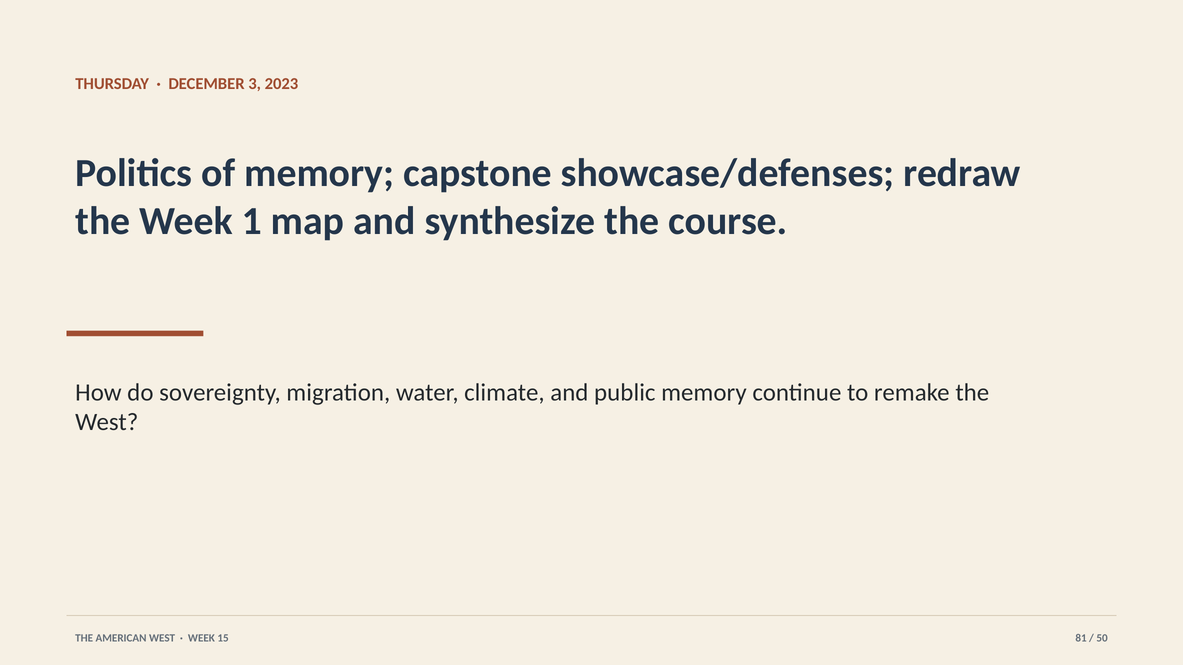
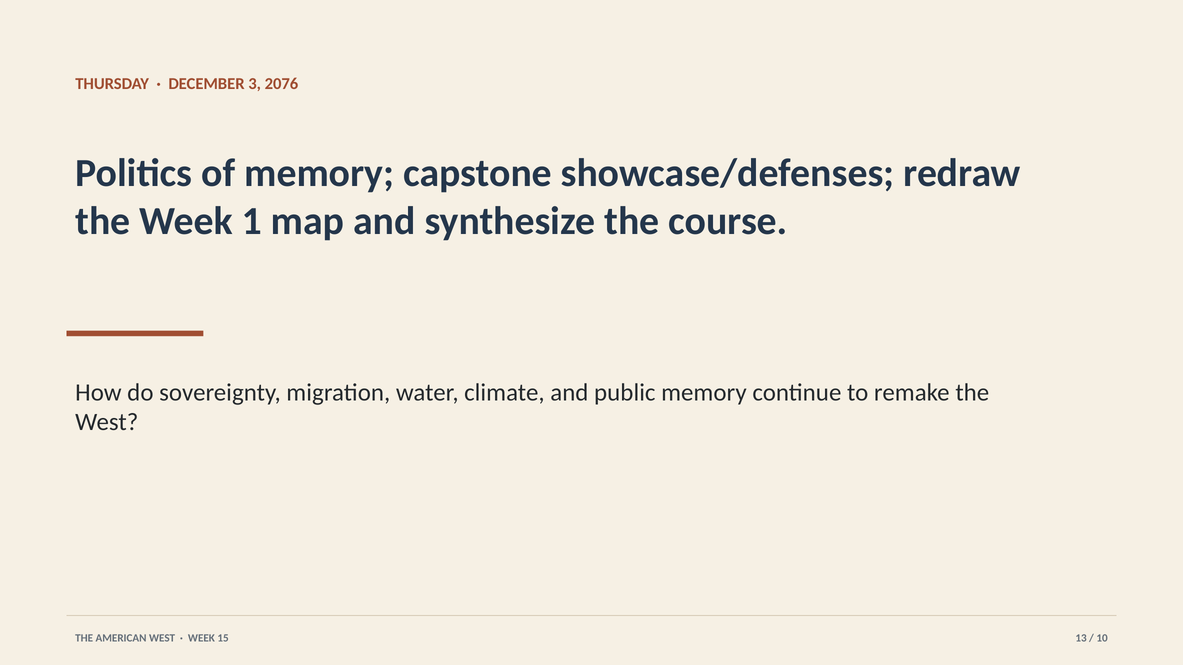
2023: 2023 -> 2076
81: 81 -> 13
50: 50 -> 10
